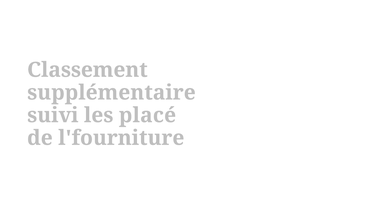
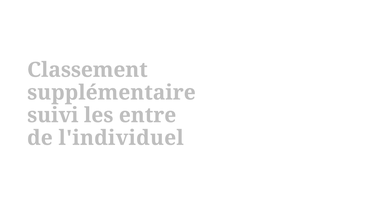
placé: placé -> entre
l'fourniture: l'fourniture -> l'individuel
